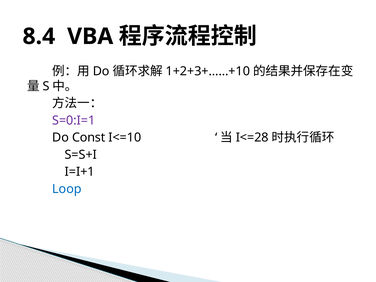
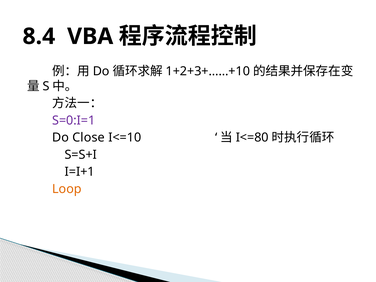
Const: Const -> Close
I<=28: I<=28 -> I<=80
Loop colour: blue -> orange
